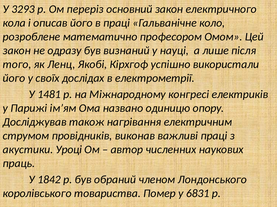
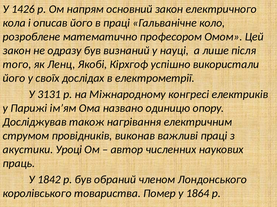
3293: 3293 -> 1426
переріз: переріз -> напрям
1481: 1481 -> 3131
6831: 6831 -> 1864
